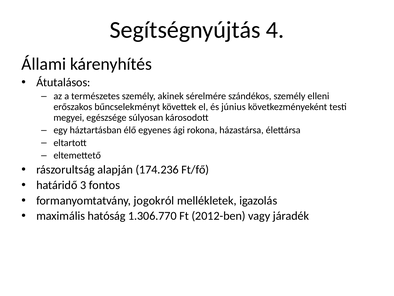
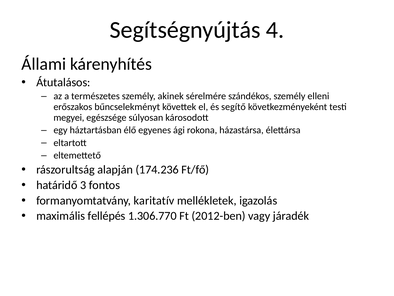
június: június -> segítő
jogokról: jogokról -> karitatív
hatóság: hatóság -> fellépés
